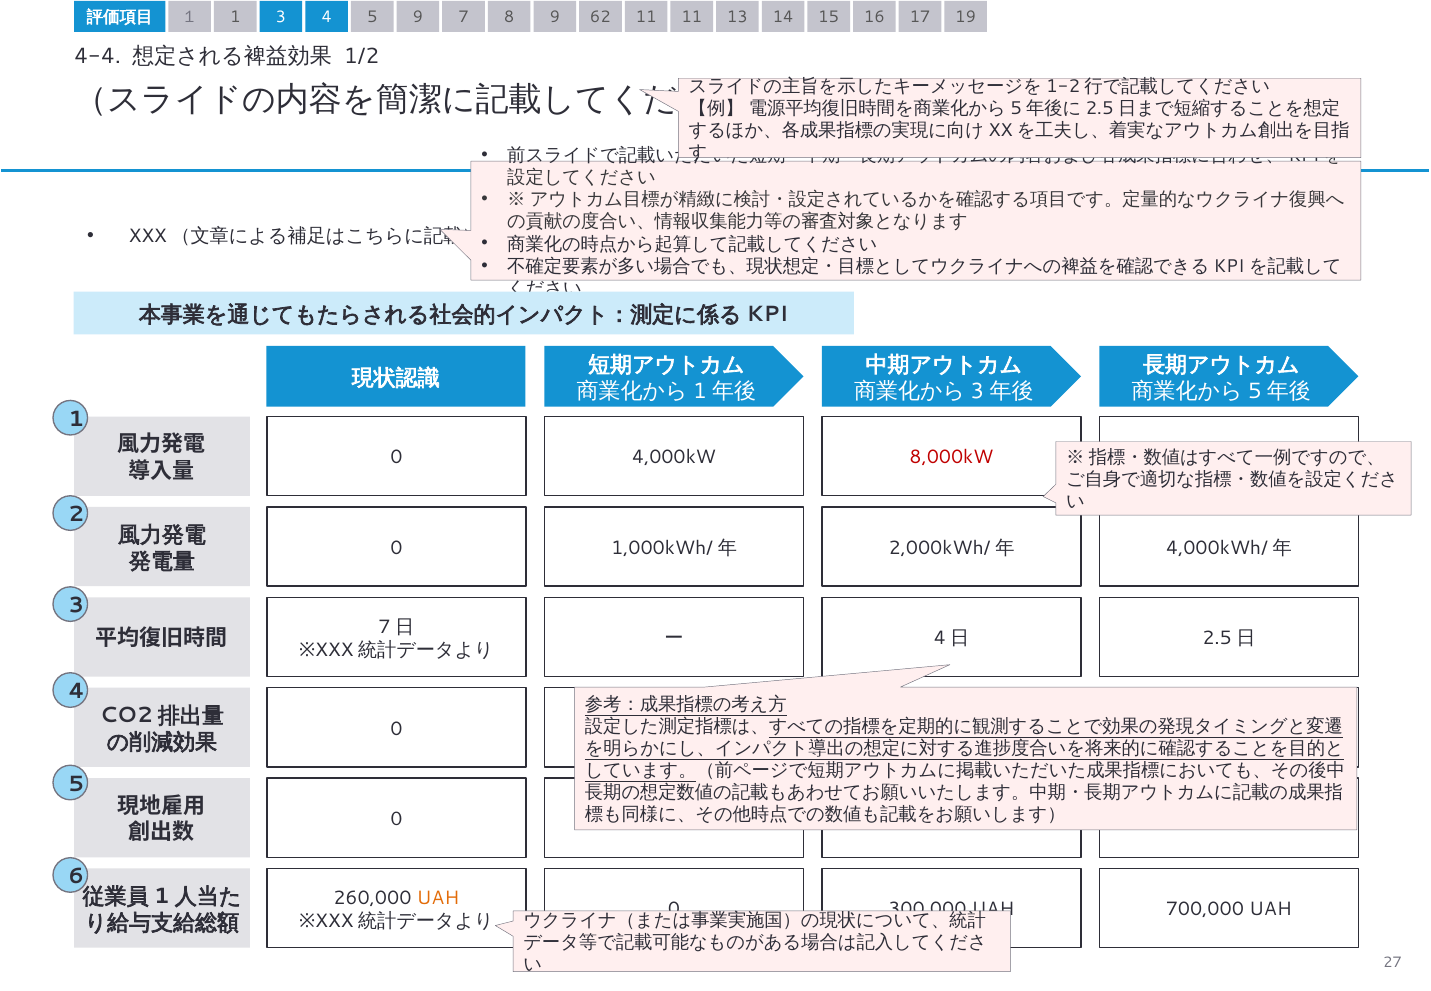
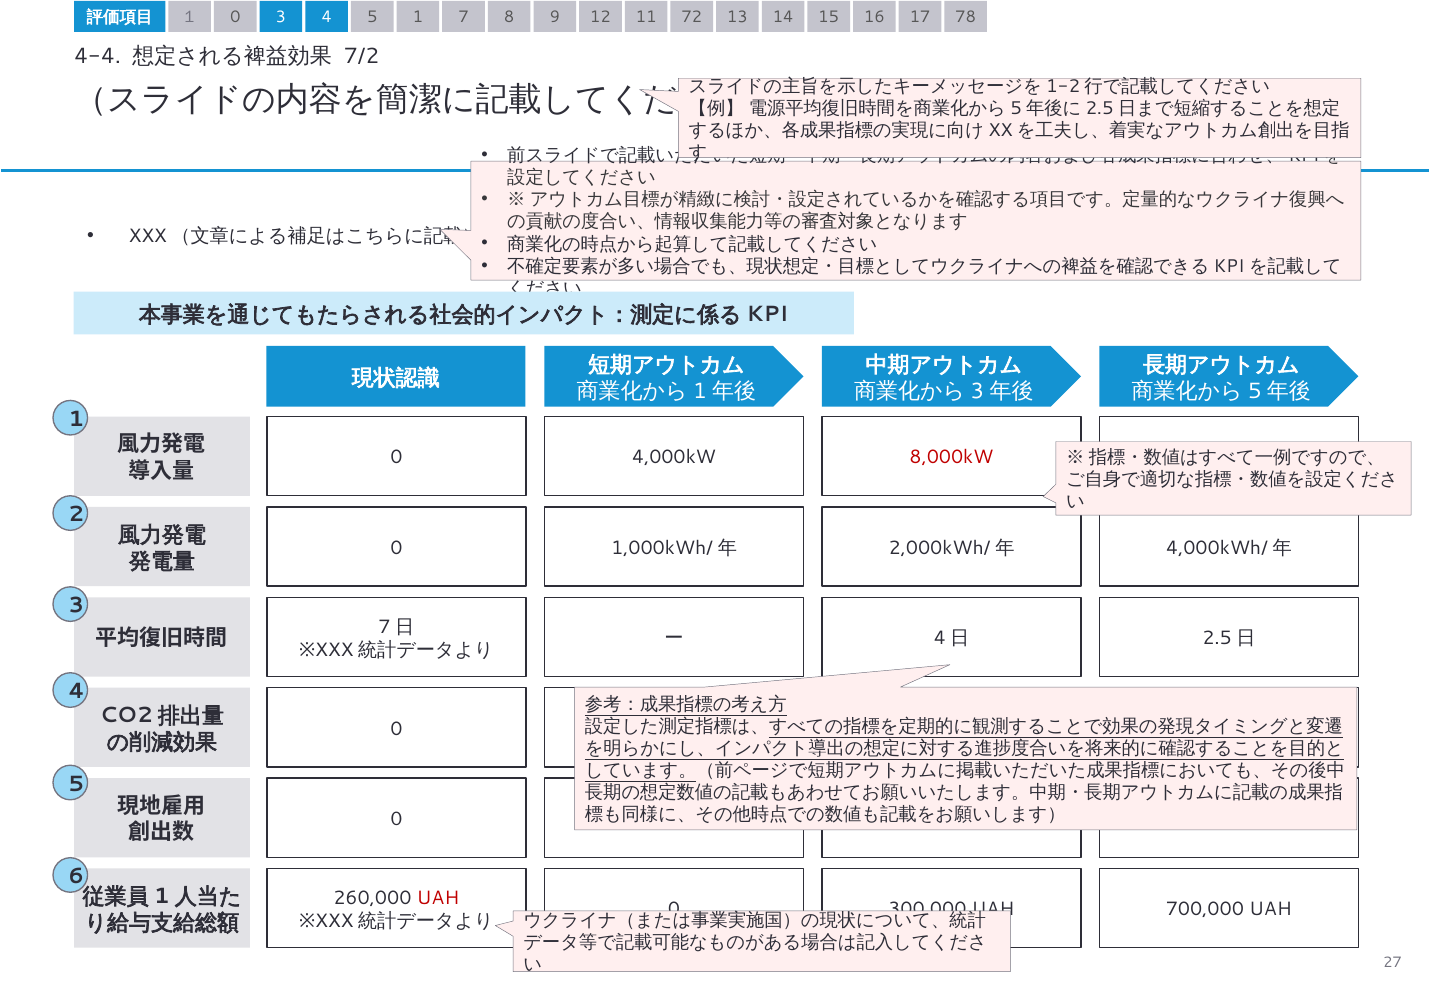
１ 1: 1 -> 0
5 9: 9 -> 1
62: 62 -> 12
11 11: 11 -> 72
19: 19 -> 78
1/2: 1/2 -> 7/2
UAH at (438, 898) colour: orange -> red
